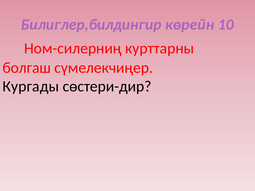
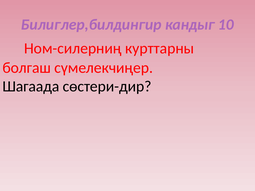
көрейн: көрейн -> кандыг
Кургады: Кургады -> Шагаада
